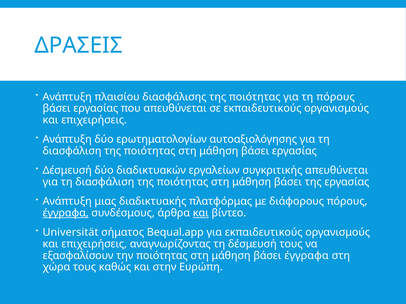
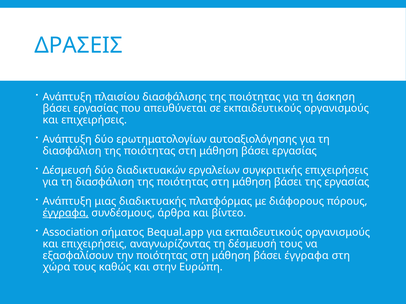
τη πόρους: πόρους -> άσκηση
συγκριτικής απευθύνεται: απευθύνεται -> επιχειρήσεις
και at (201, 213) underline: present -> none
Universität: Universität -> Association
